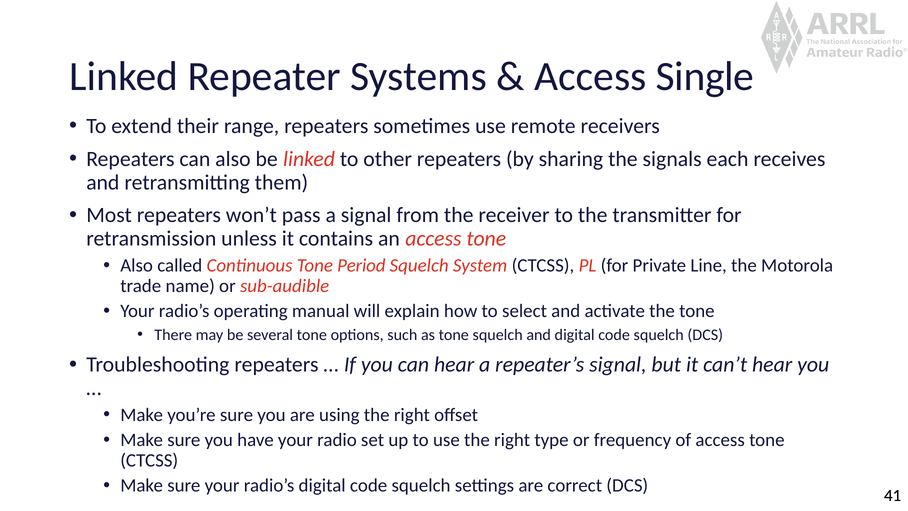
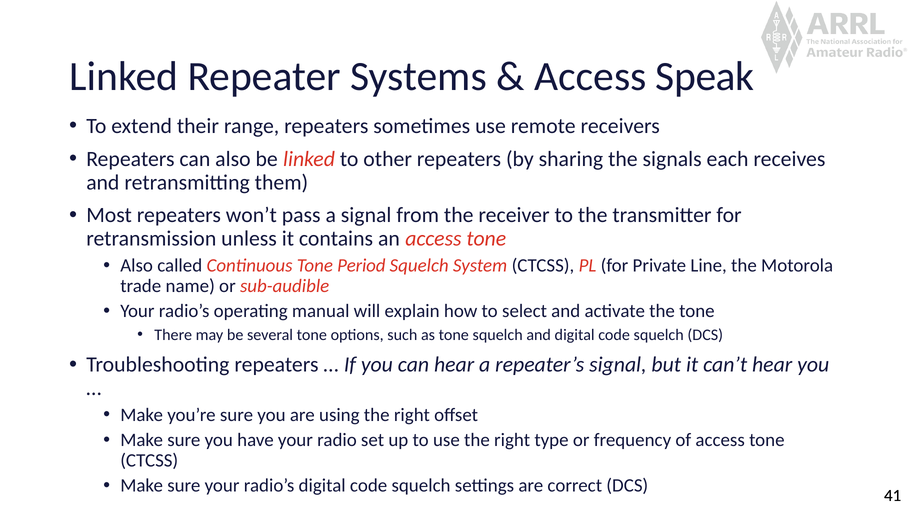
Single: Single -> Speak
